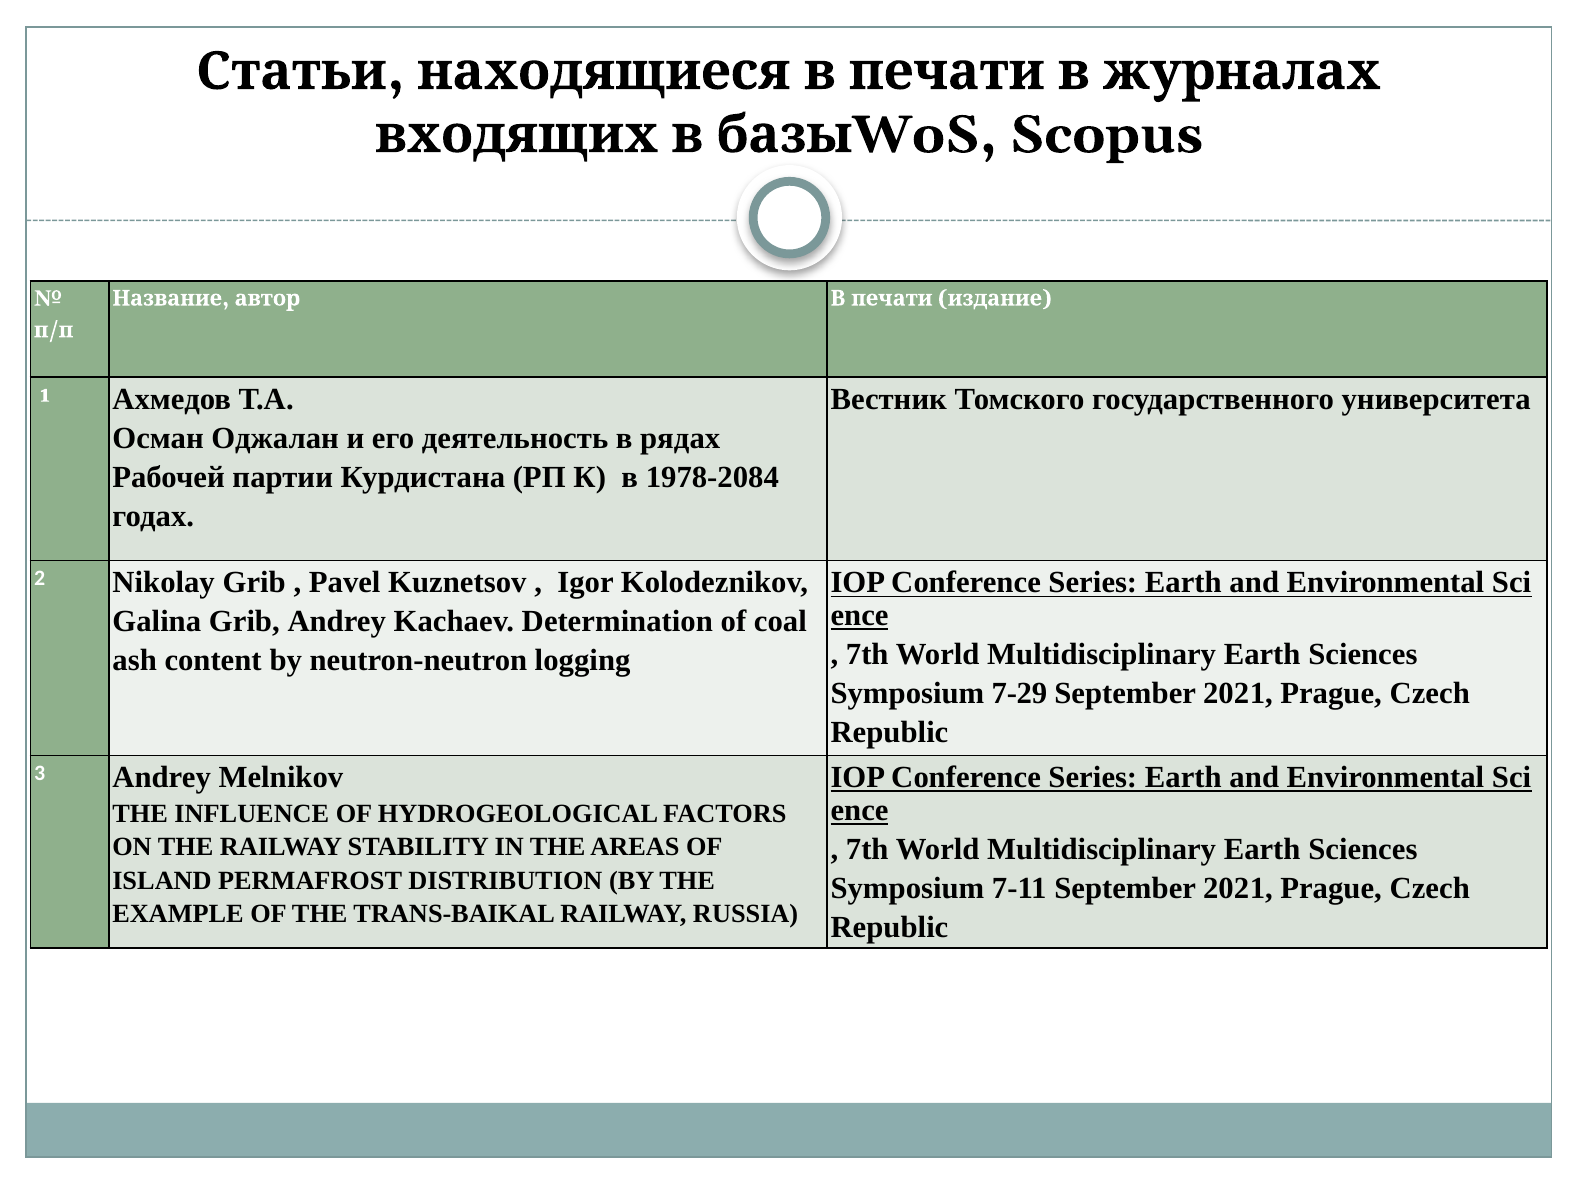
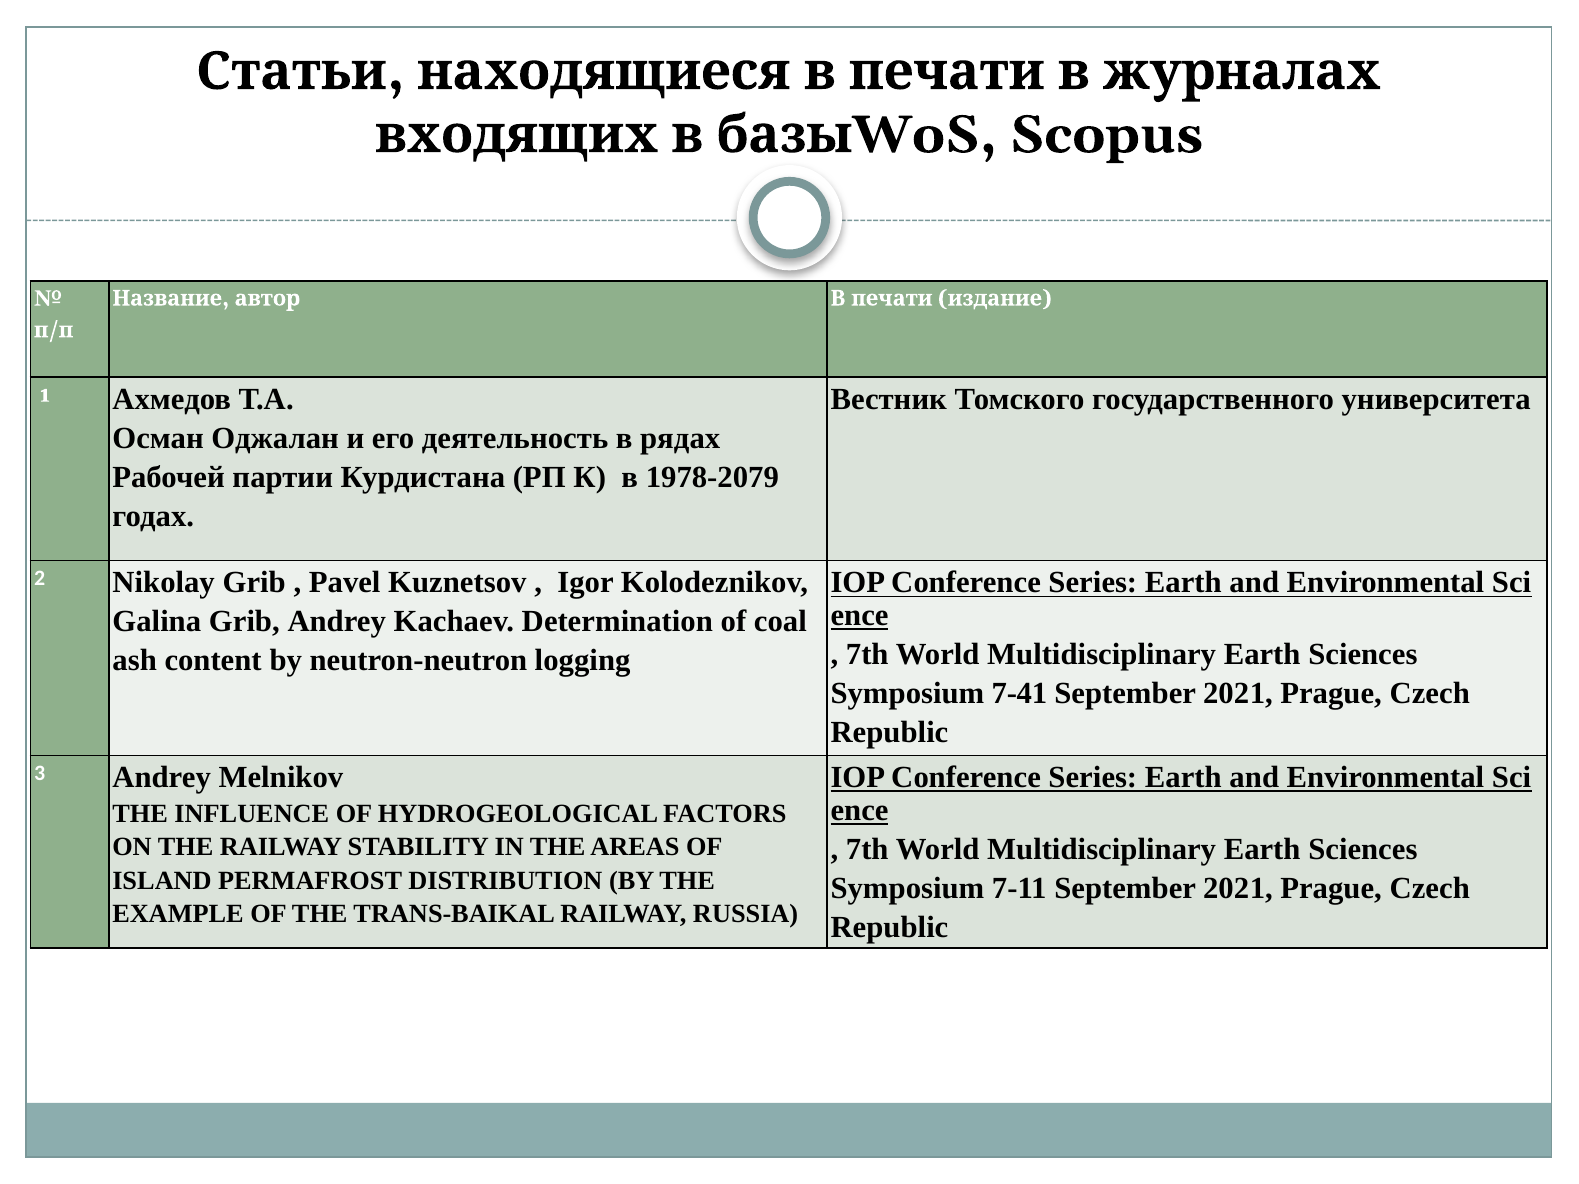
1978-2084: 1978-2084 -> 1978-2079
7-29: 7-29 -> 7-41
